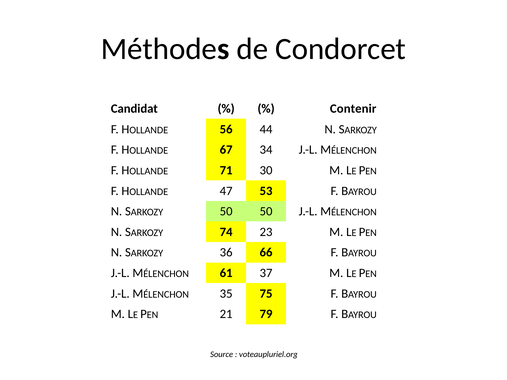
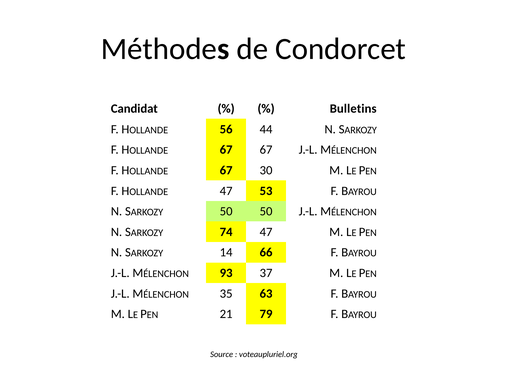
Contenir: Contenir -> Bulletins
67 34: 34 -> 67
71 at (226, 170): 71 -> 67
74 23: 23 -> 47
36: 36 -> 14
61: 61 -> 93
75: 75 -> 63
